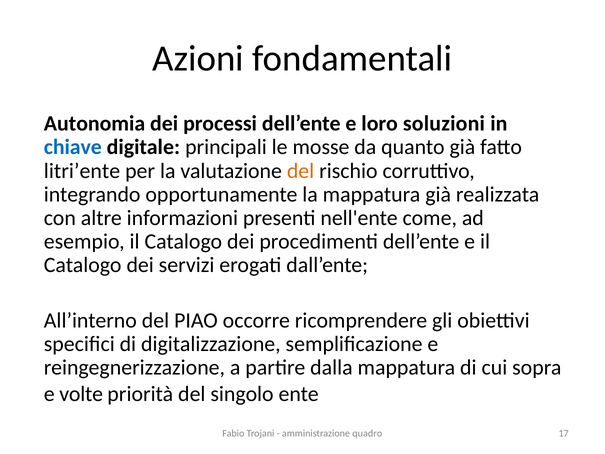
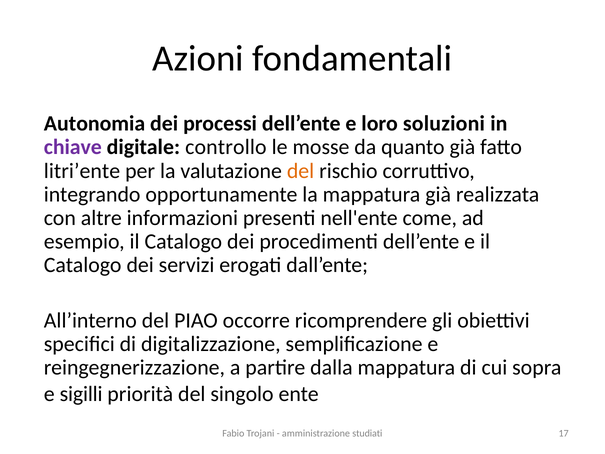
chiave colour: blue -> purple
principali: principali -> controllo
volte: volte -> sigilli
quadro: quadro -> studiati
